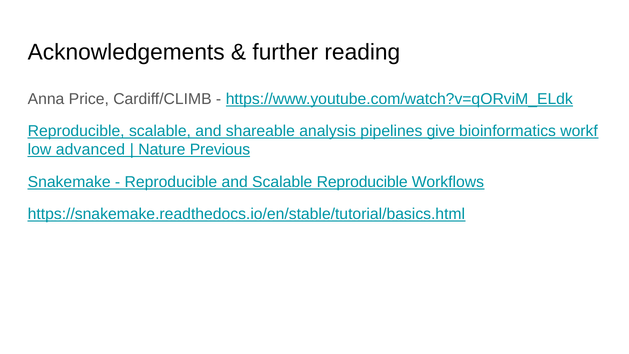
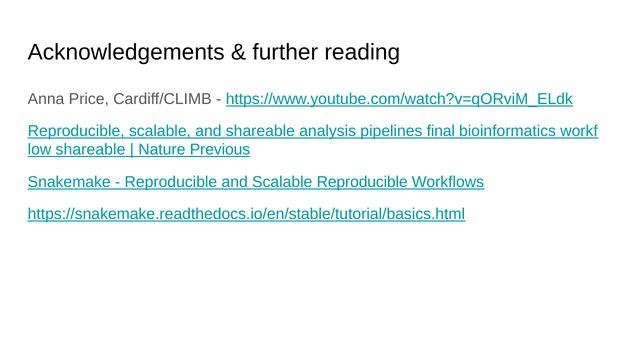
give: give -> final
advanced at (90, 150): advanced -> shareable
